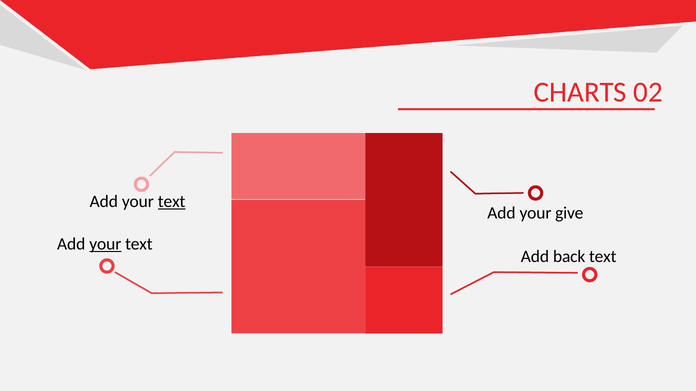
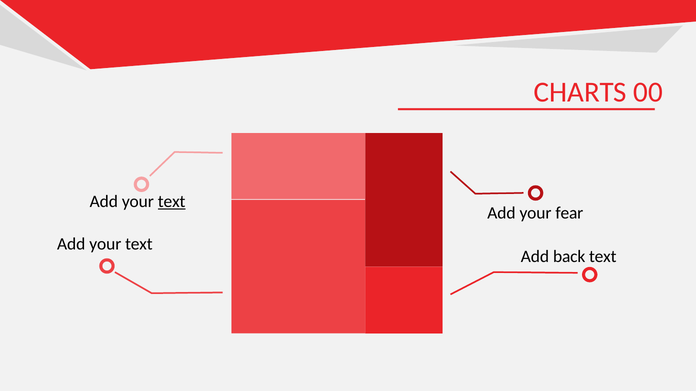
02: 02 -> 00
give: give -> fear
your at (105, 244) underline: present -> none
